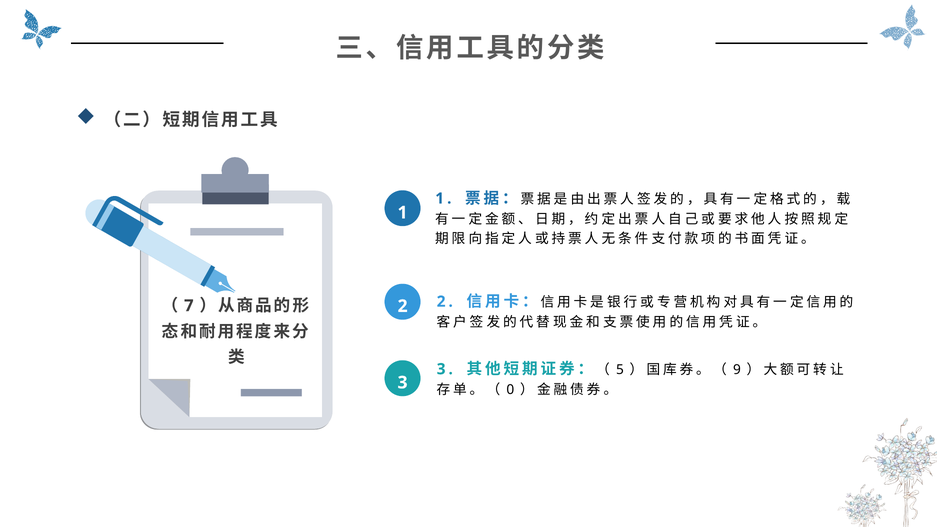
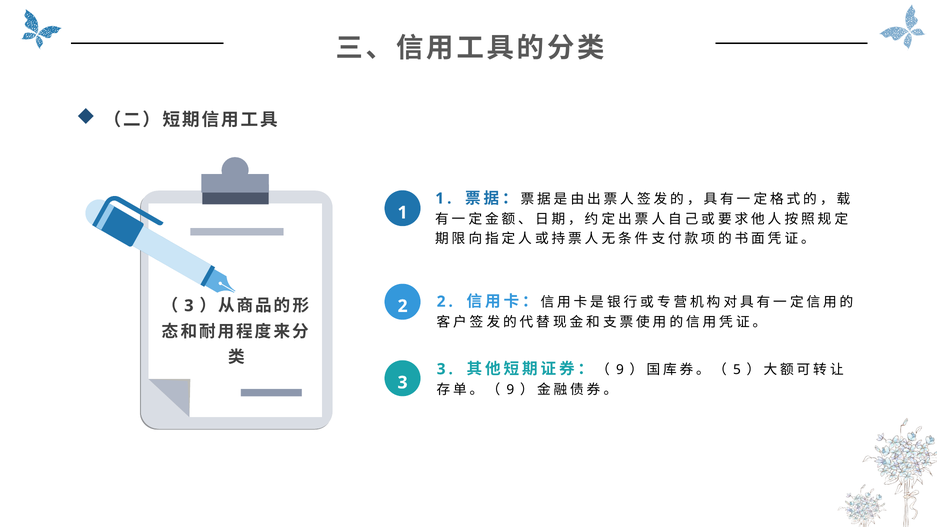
7 at (189, 306): 7 -> 3
5 at (620, 370): 5 -> 9
9: 9 -> 5
0 at (510, 390): 0 -> 9
